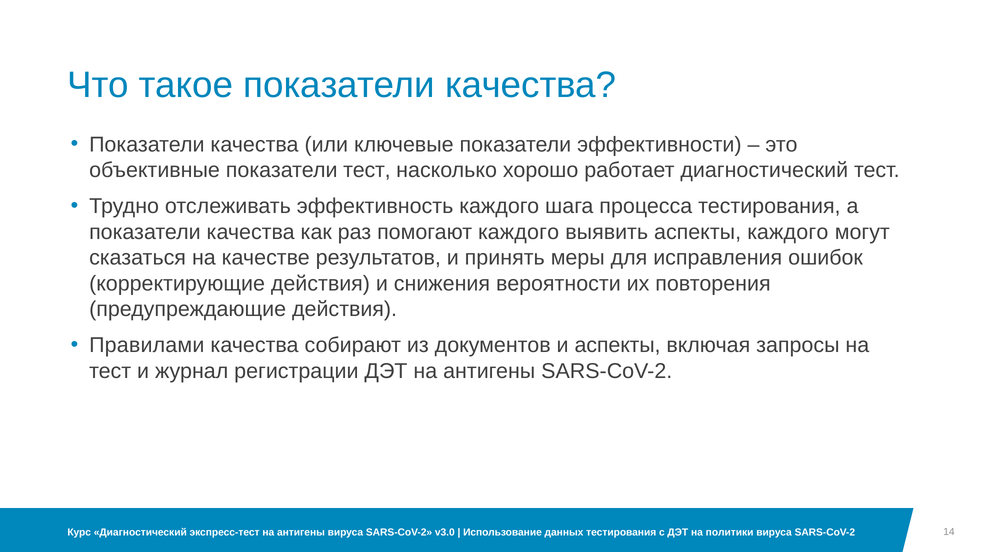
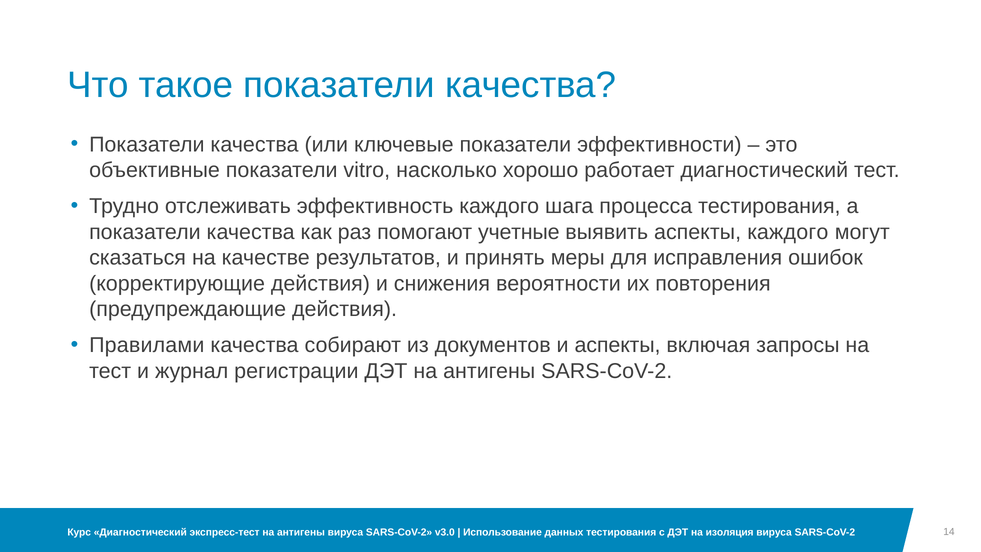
показатели тест: тест -> vitro
помогают каждого: каждого -> учетные
политики: политики -> изоляция
